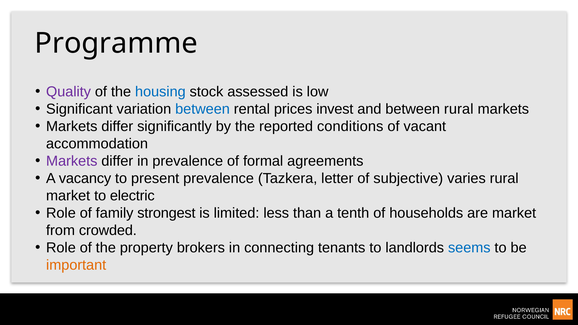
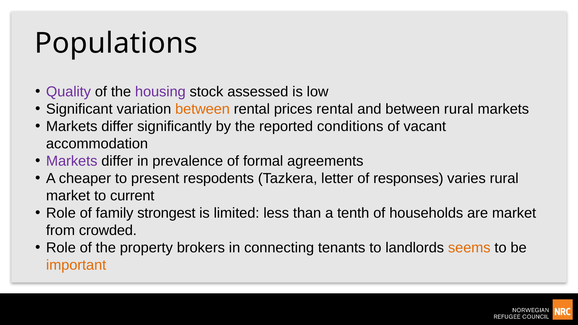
Programme: Programme -> Populations
housing colour: blue -> purple
between at (203, 109) colour: blue -> orange
prices invest: invest -> rental
vacancy: vacancy -> cheaper
present prevalence: prevalence -> respodents
subjective: subjective -> responses
electric: electric -> current
seems colour: blue -> orange
